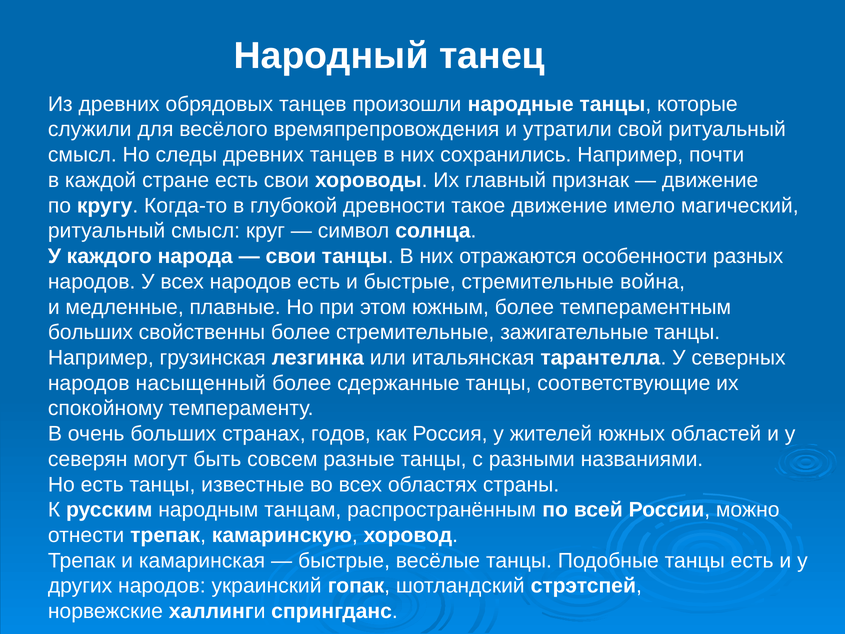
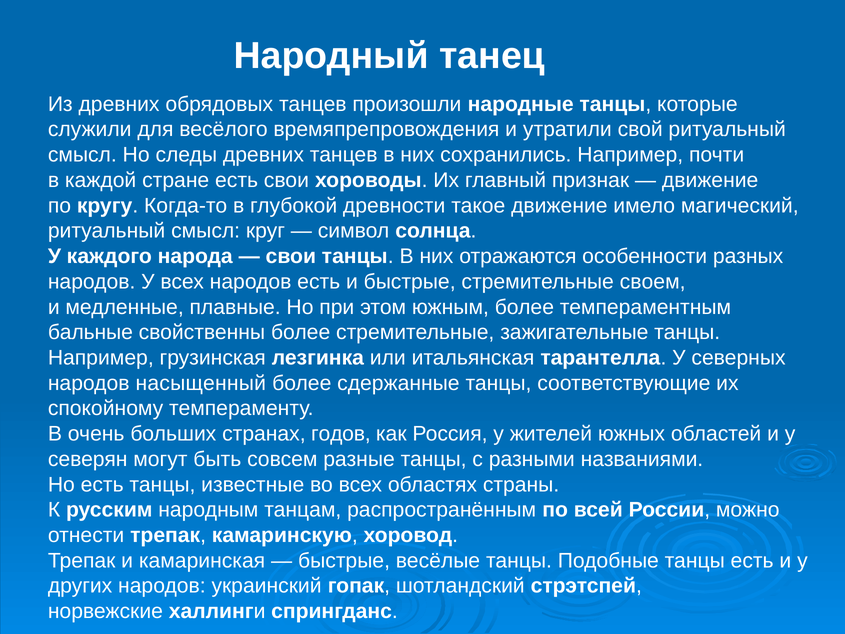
война: война -> своем
больших at (90, 332): больших -> бальные
